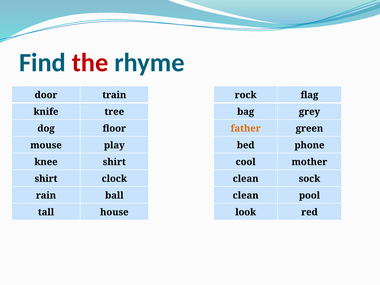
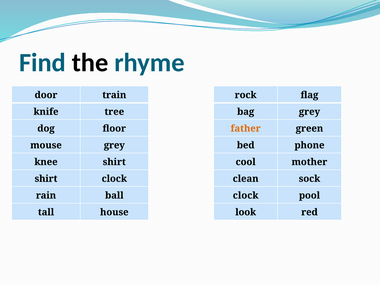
the colour: red -> black
mouse play: play -> grey
clean at (246, 195): clean -> clock
